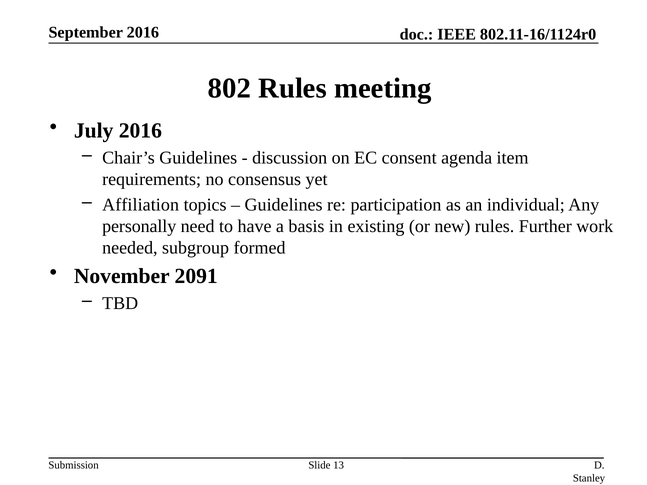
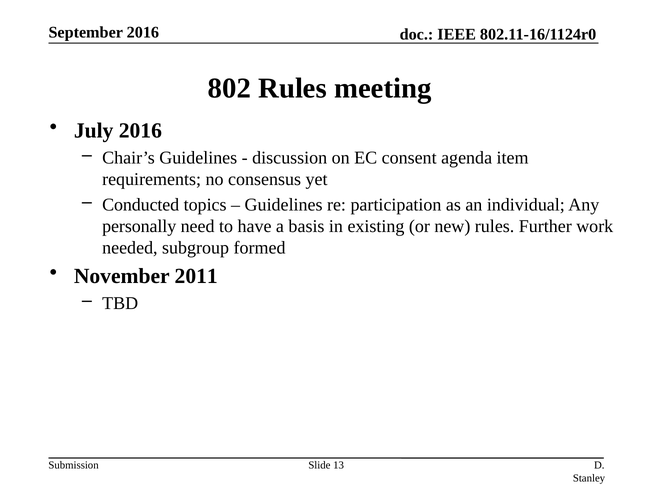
Affiliation: Affiliation -> Conducted
2091: 2091 -> 2011
